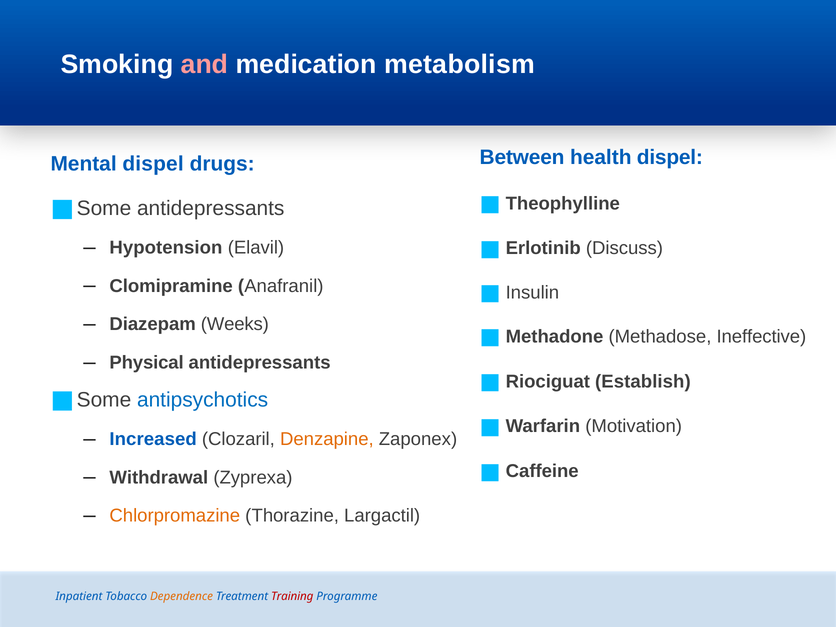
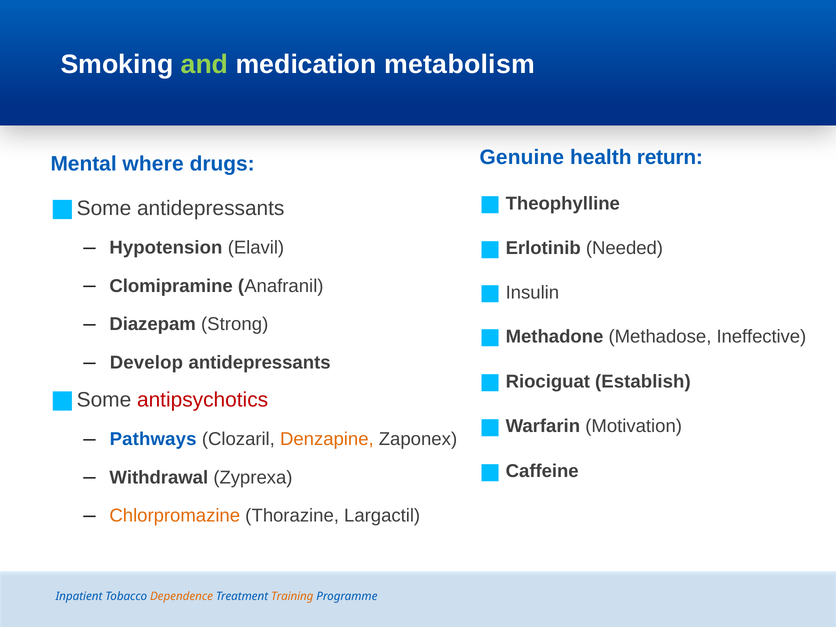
and colour: pink -> light green
Between: Between -> Genuine
health dispel: dispel -> return
Mental dispel: dispel -> where
Discuss: Discuss -> Needed
Weeks: Weeks -> Strong
Physical: Physical -> Develop
antipsychotics colour: blue -> red
Increased: Increased -> Pathways
Training colour: red -> orange
